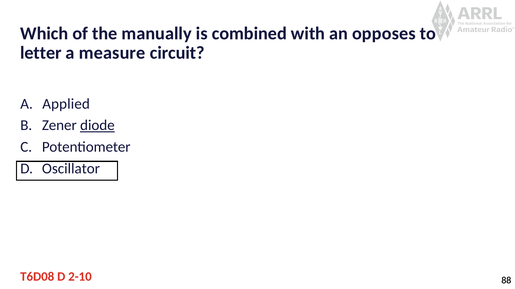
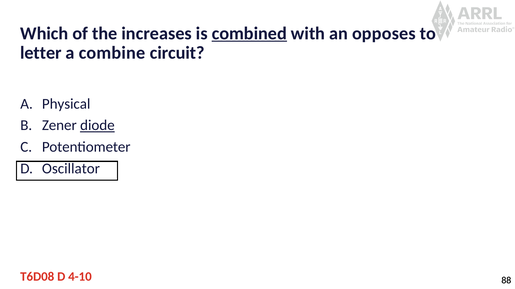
manually: manually -> increases
combined underline: none -> present
measure: measure -> combine
Applied: Applied -> Physical
2-10: 2-10 -> 4-10
